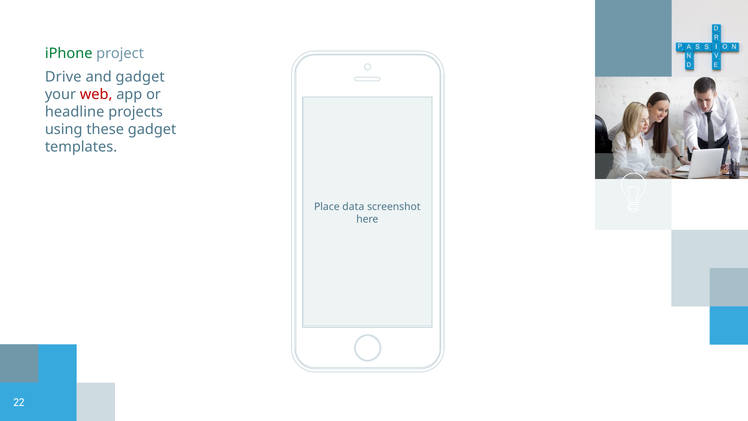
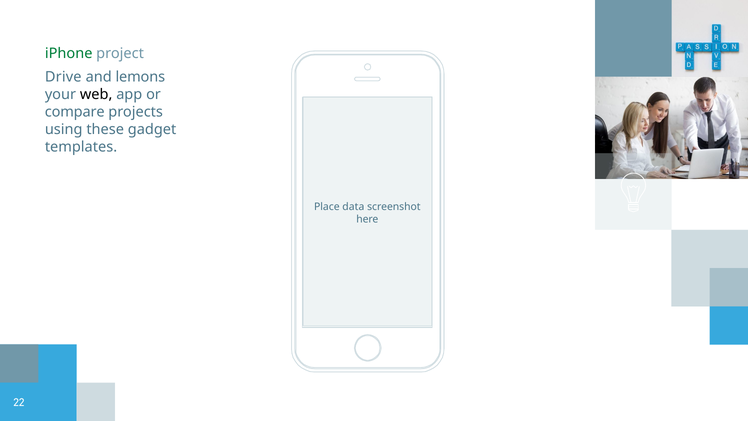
and gadget: gadget -> lemons
web colour: red -> black
headline: headline -> compare
